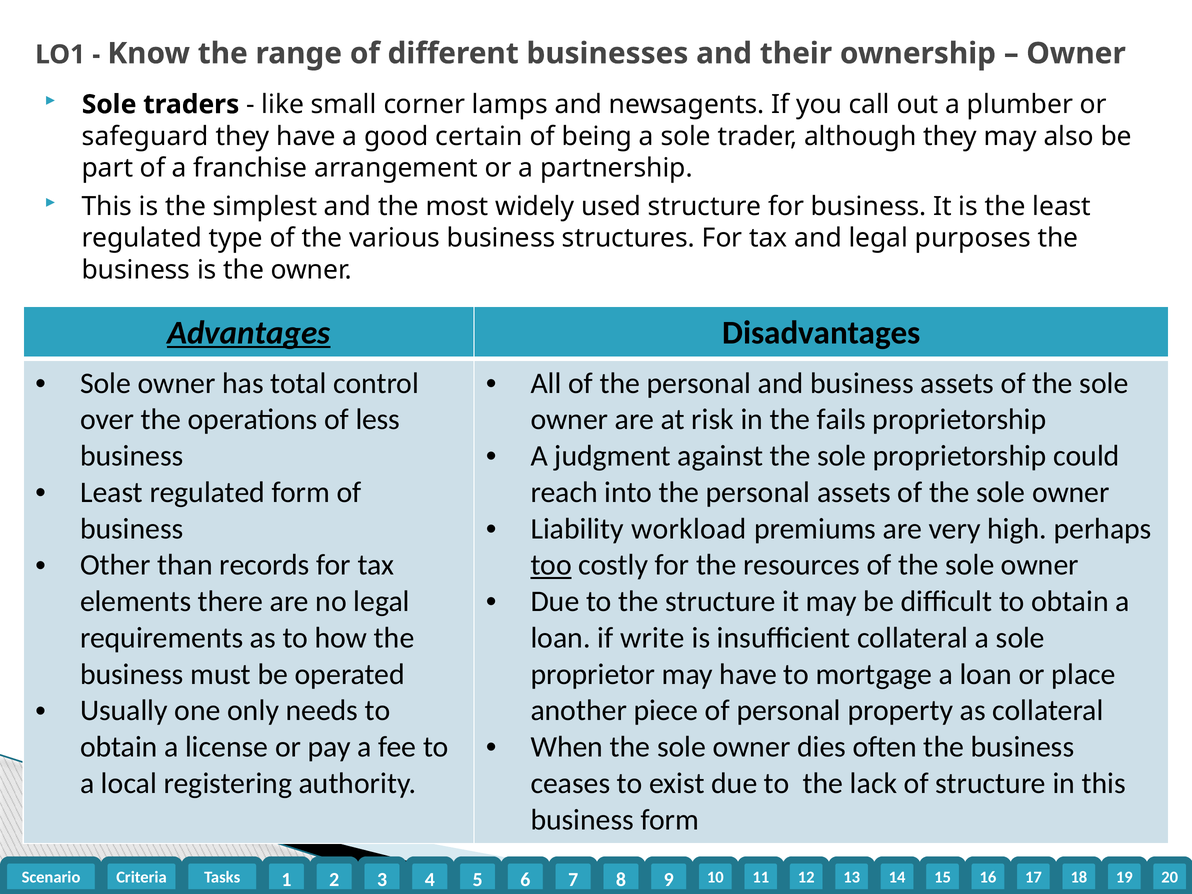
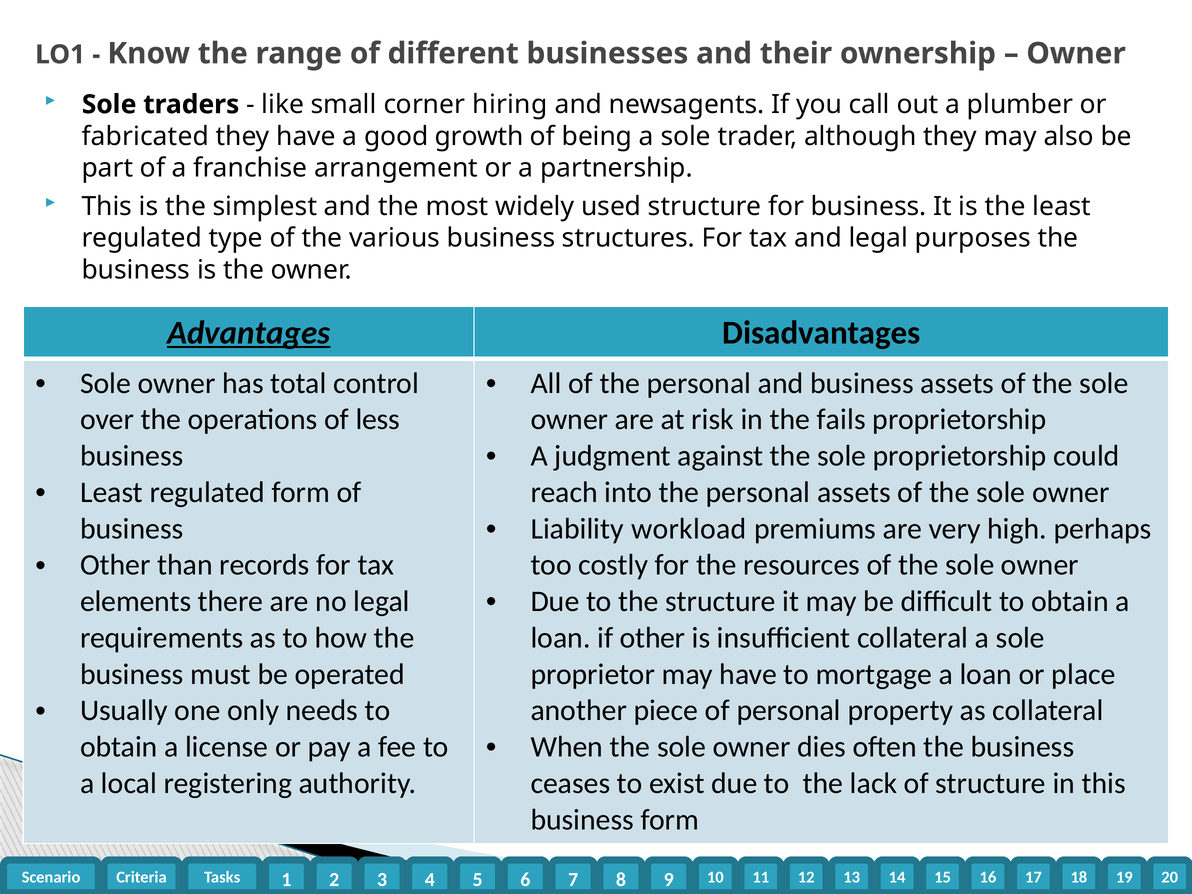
lamps: lamps -> hiring
safeguard: safeguard -> fabricated
certain: certain -> growth
too underline: present -> none
if write: write -> other
